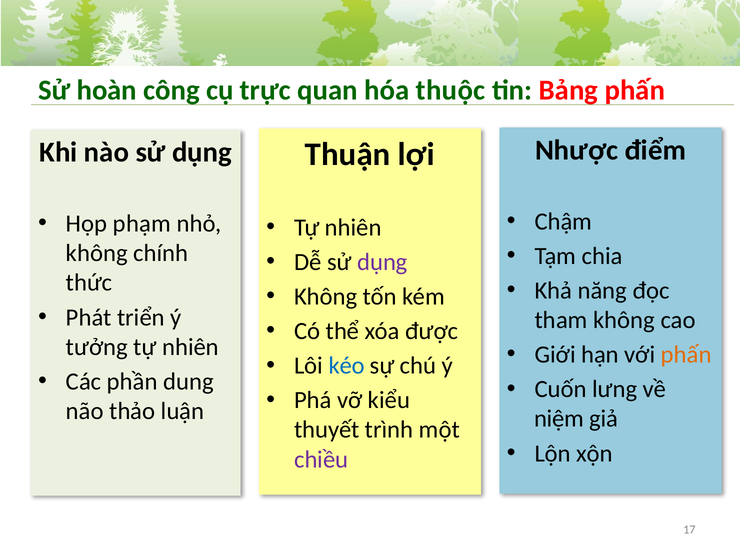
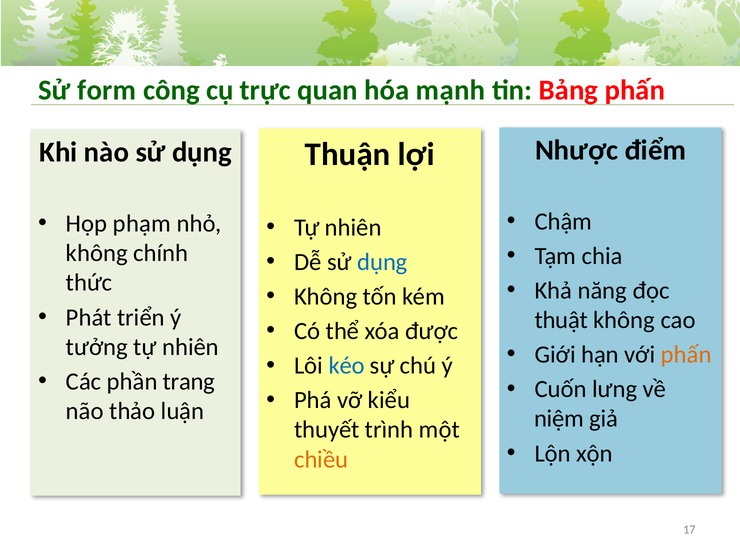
hoàn: hoàn -> form
thuộc: thuộc -> mạnh
dụng at (382, 262) colour: purple -> blue
tham: tham -> thuật
dung: dung -> trang
chiều colour: purple -> orange
